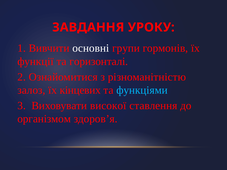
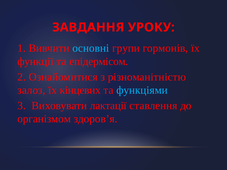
основні colour: white -> light blue
горизонталі: горизонталі -> епідермісом
високої: високої -> лактації
